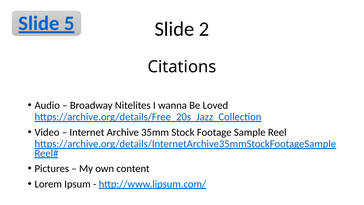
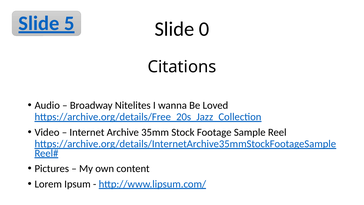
2: 2 -> 0
